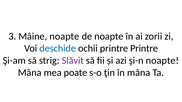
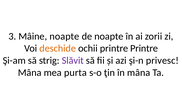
deschide colour: blue -> orange
şi-n noapte: noapte -> privesc
poate: poate -> purta
